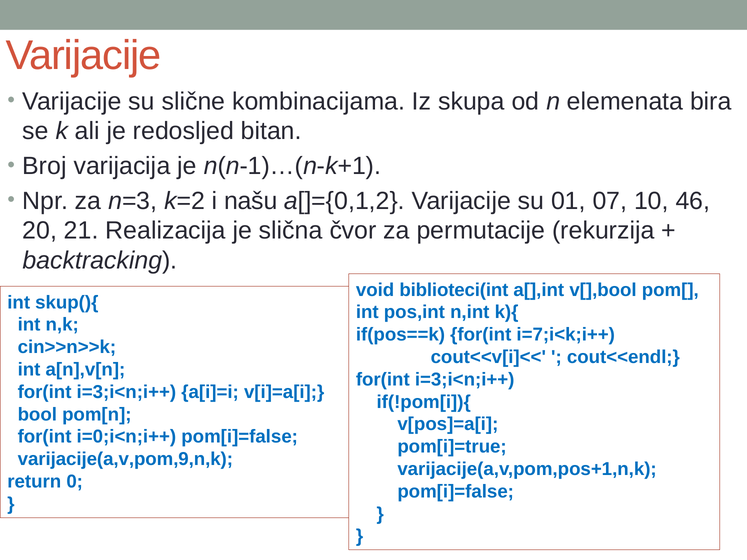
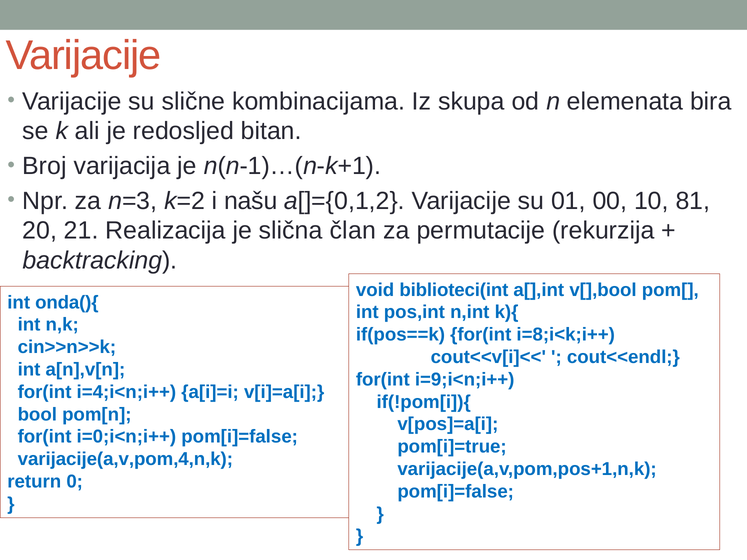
07: 07 -> 00
46: 46 -> 81
čvor: čvor -> član
skup(){: skup(){ -> onda(){
i=7;i<k;i++: i=7;i<k;i++ -> i=8;i<k;i++
i=3;i<n;i++ at (465, 380): i=3;i<n;i++ -> i=9;i<n;i++
i=3;i<n;i++ at (126, 392): i=3;i<n;i++ -> i=4;i<n;i++
varijacije(a,v,pom,9,n,k: varijacije(a,v,pom,9,n,k -> varijacije(a,v,pom,4,n,k
